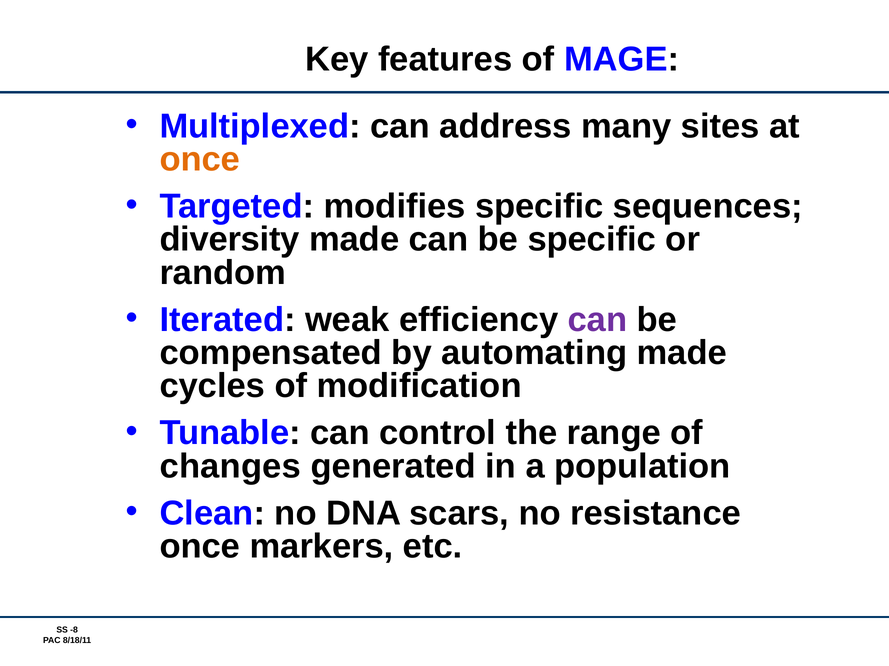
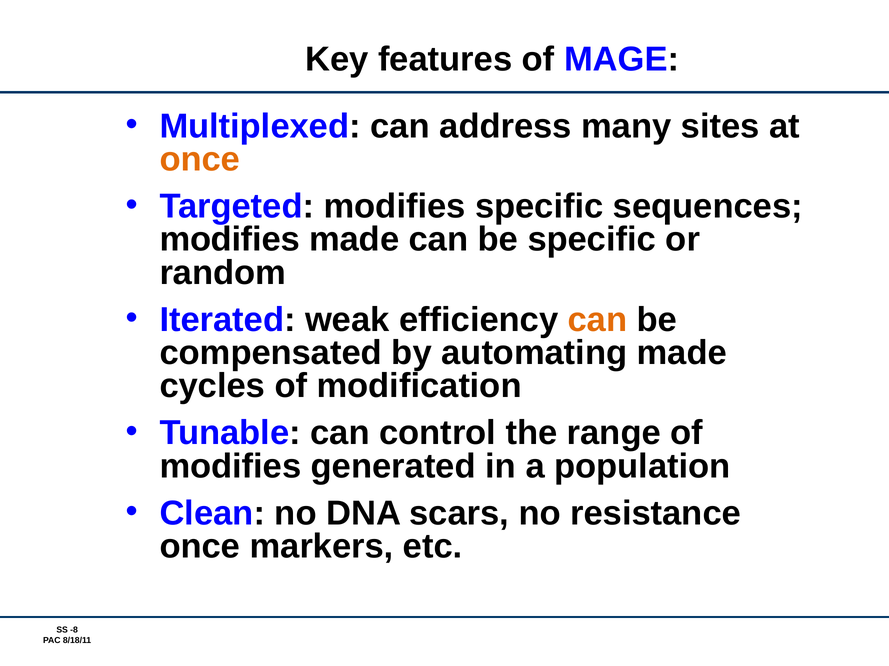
diversity at (230, 240): diversity -> modifies
can at (597, 320) colour: purple -> orange
changes at (230, 467): changes -> modifies
